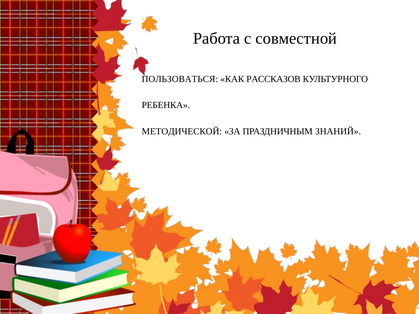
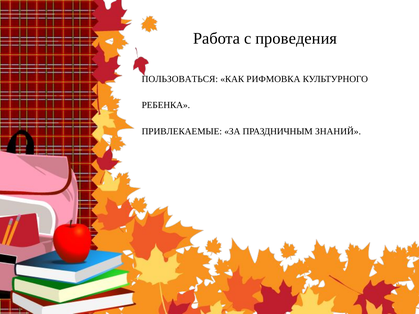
совместной: совместной -> проведения
РАССКАЗОВ: РАССКАЗОВ -> РИФМОВКА
МЕТОДИЧЕСКОЙ: МЕТОДИЧЕСКОЙ -> ПРИВЛЕКАЕМЫЕ
